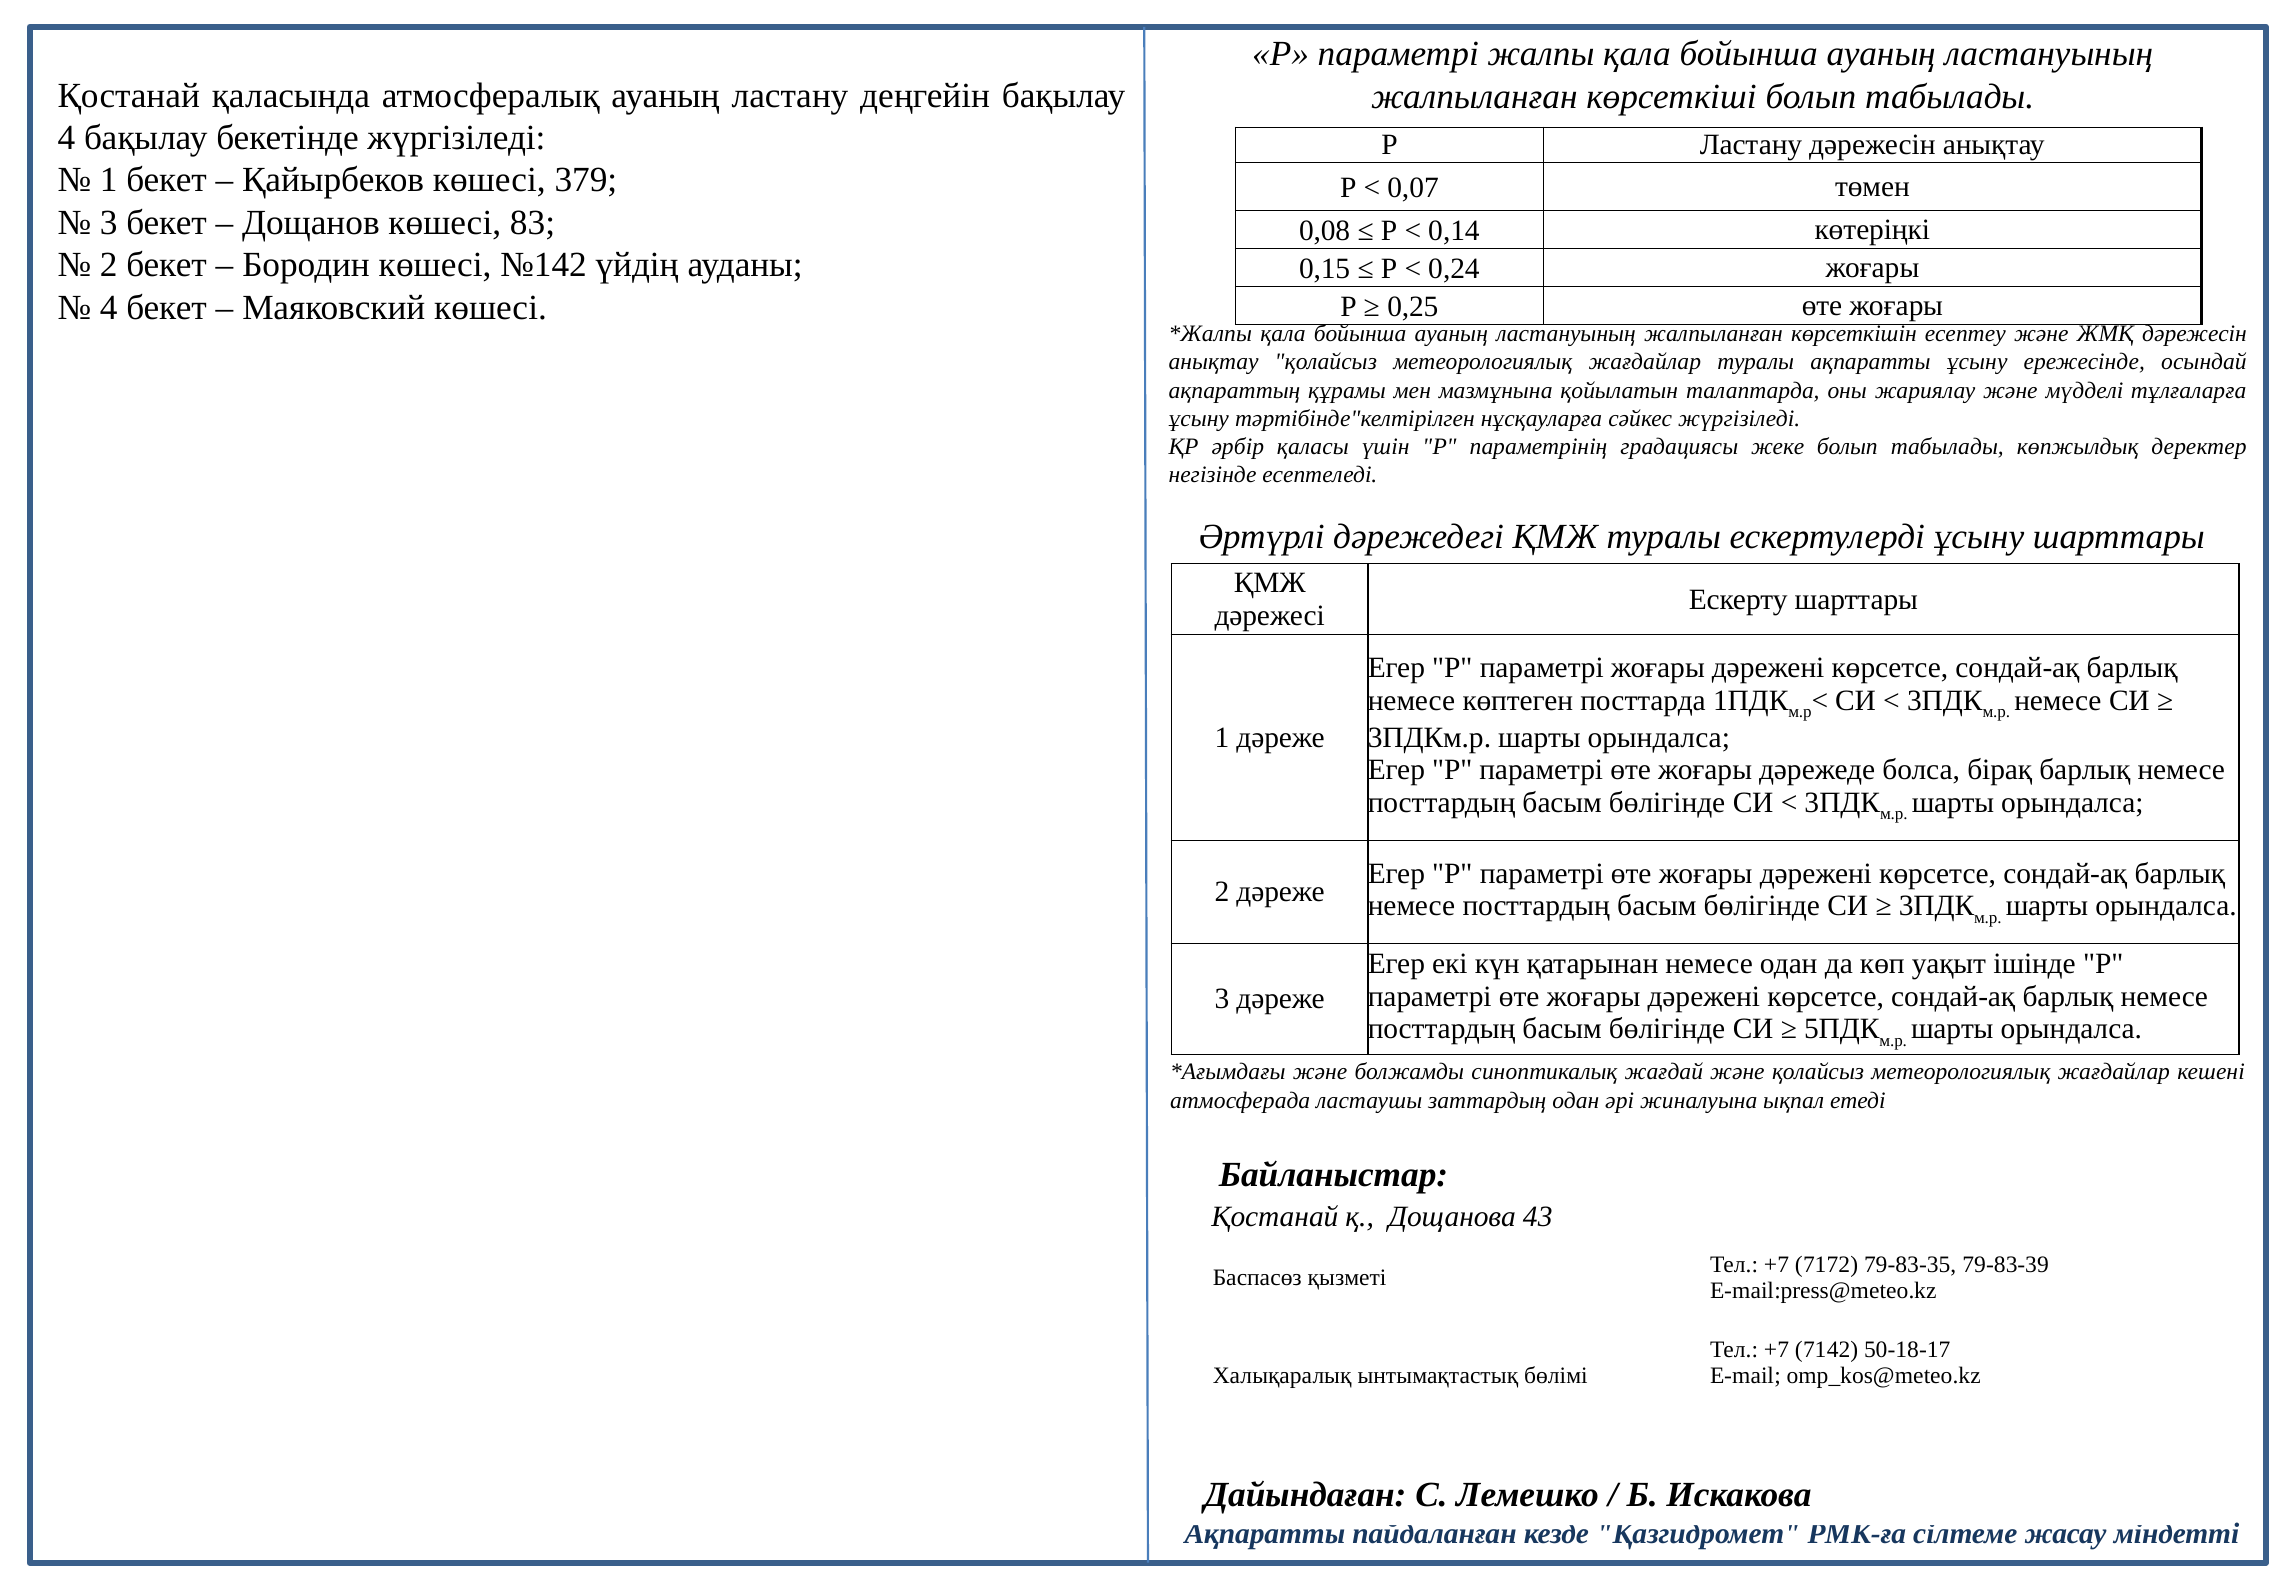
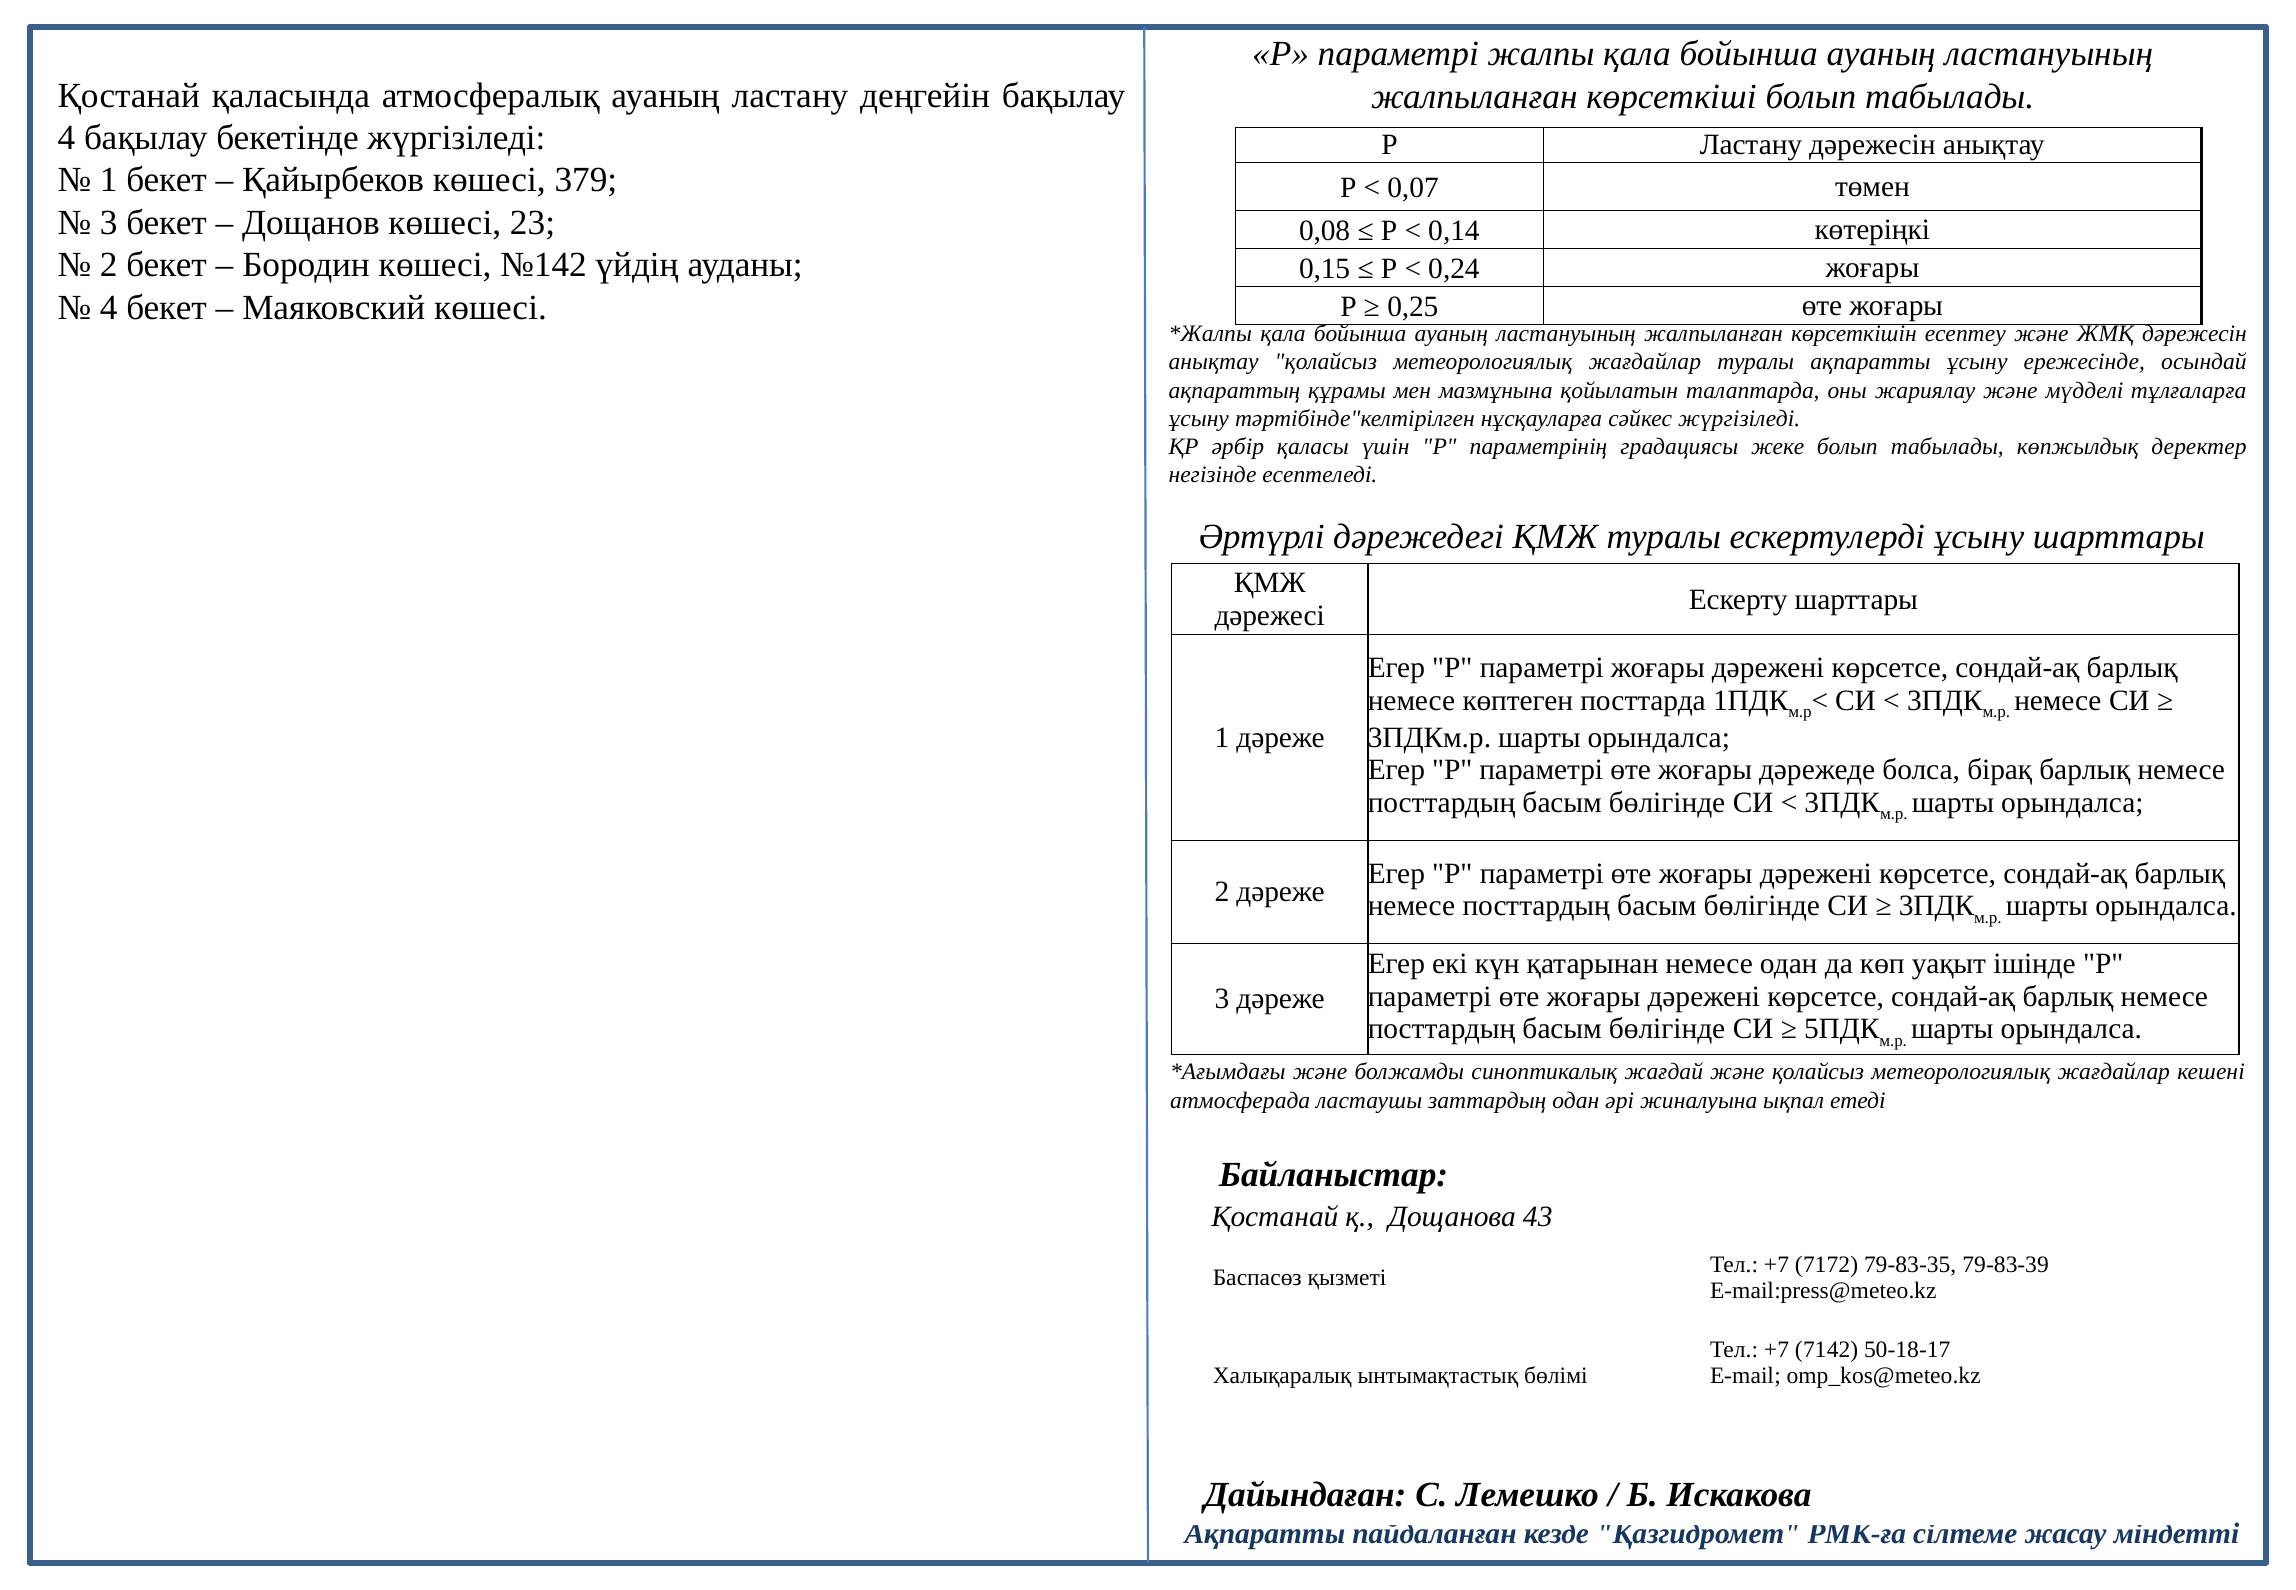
83: 83 -> 23
